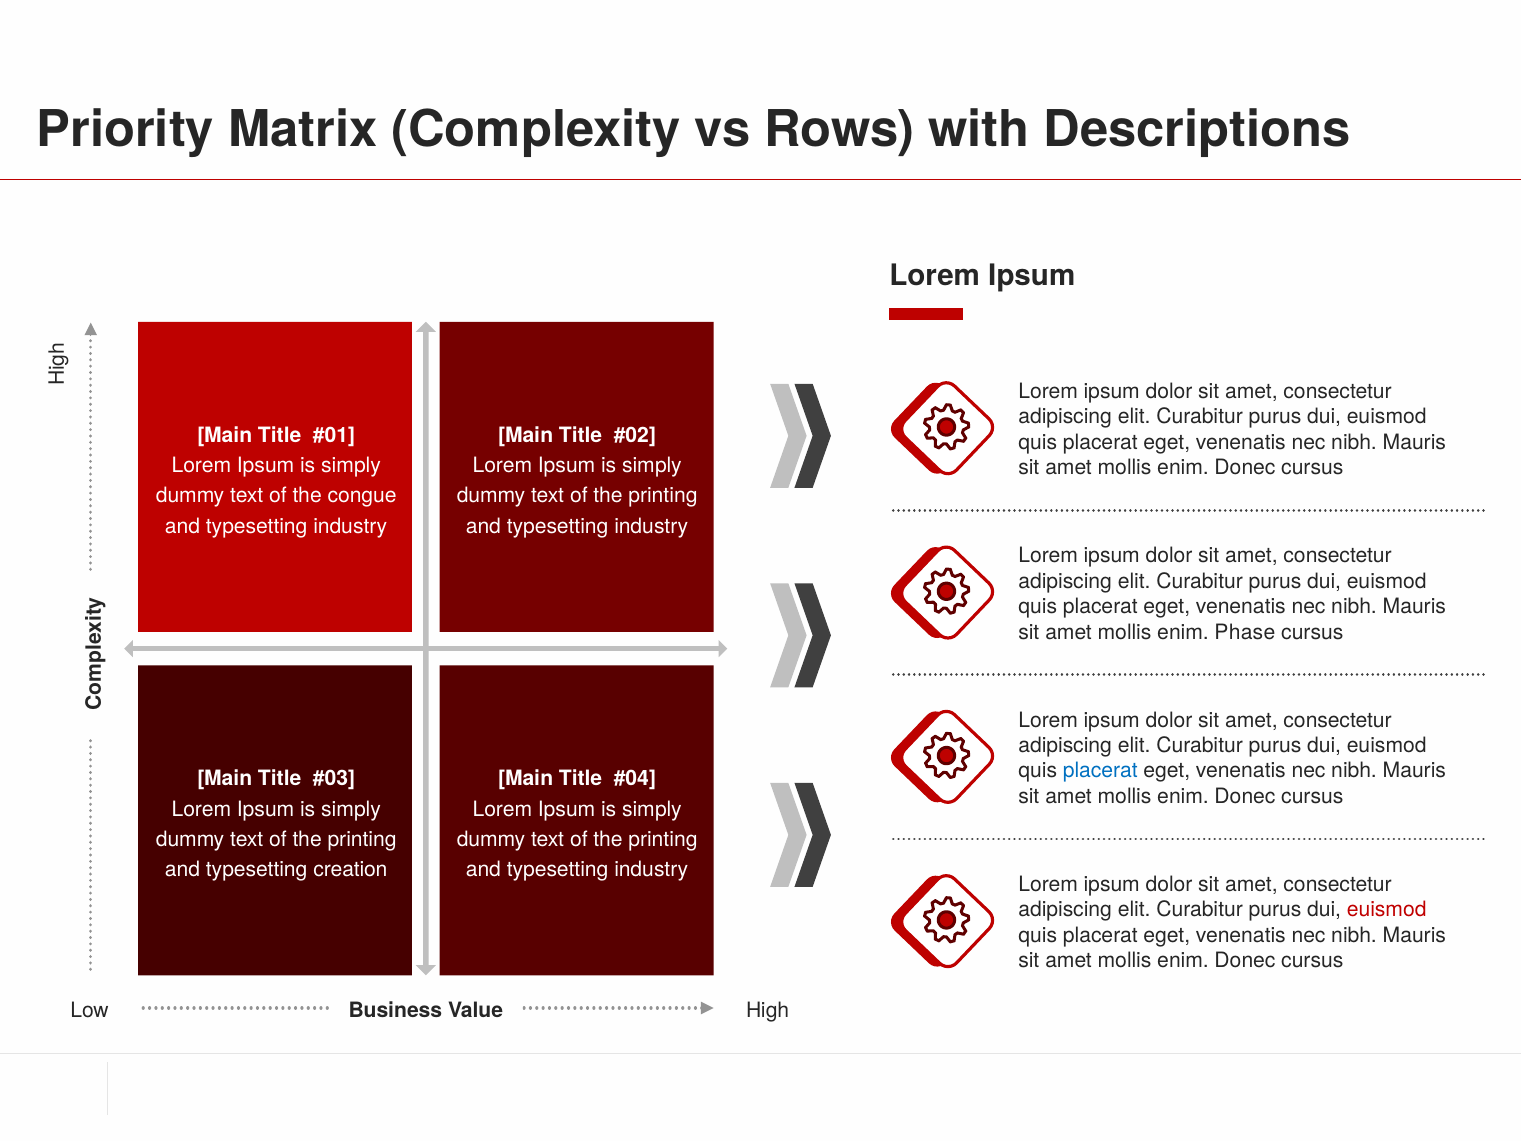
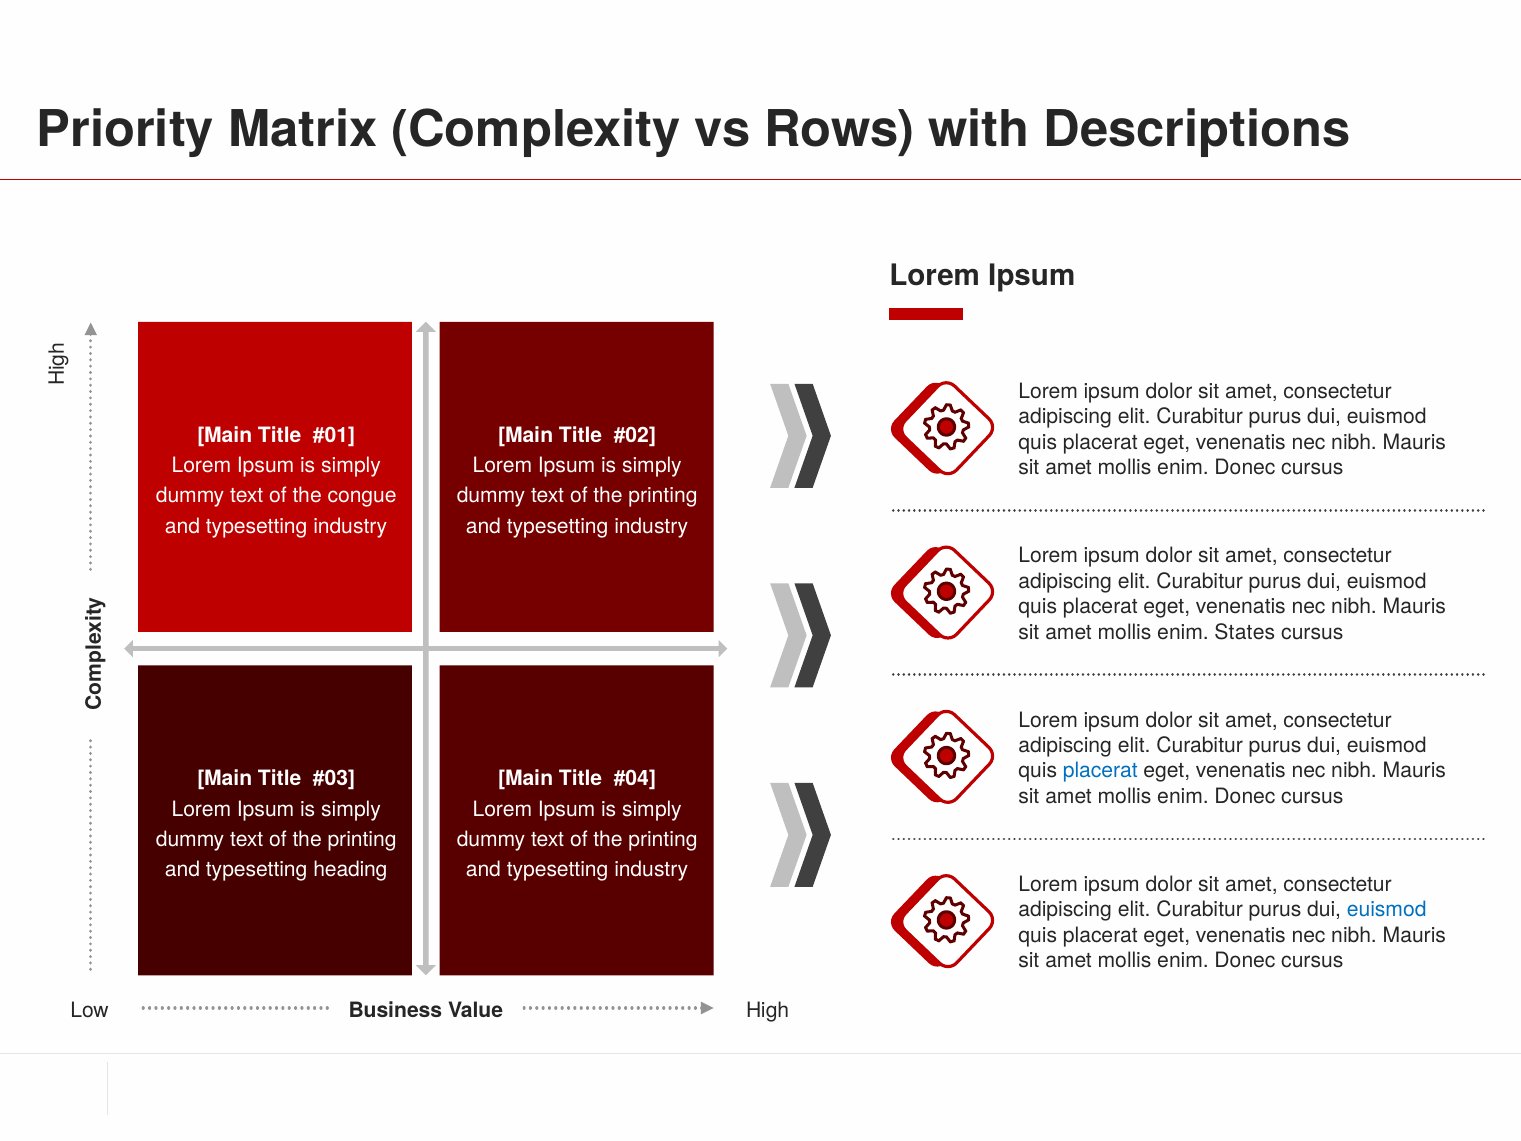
Phase: Phase -> States
creation: creation -> heading
euismod at (1387, 910) colour: red -> blue
